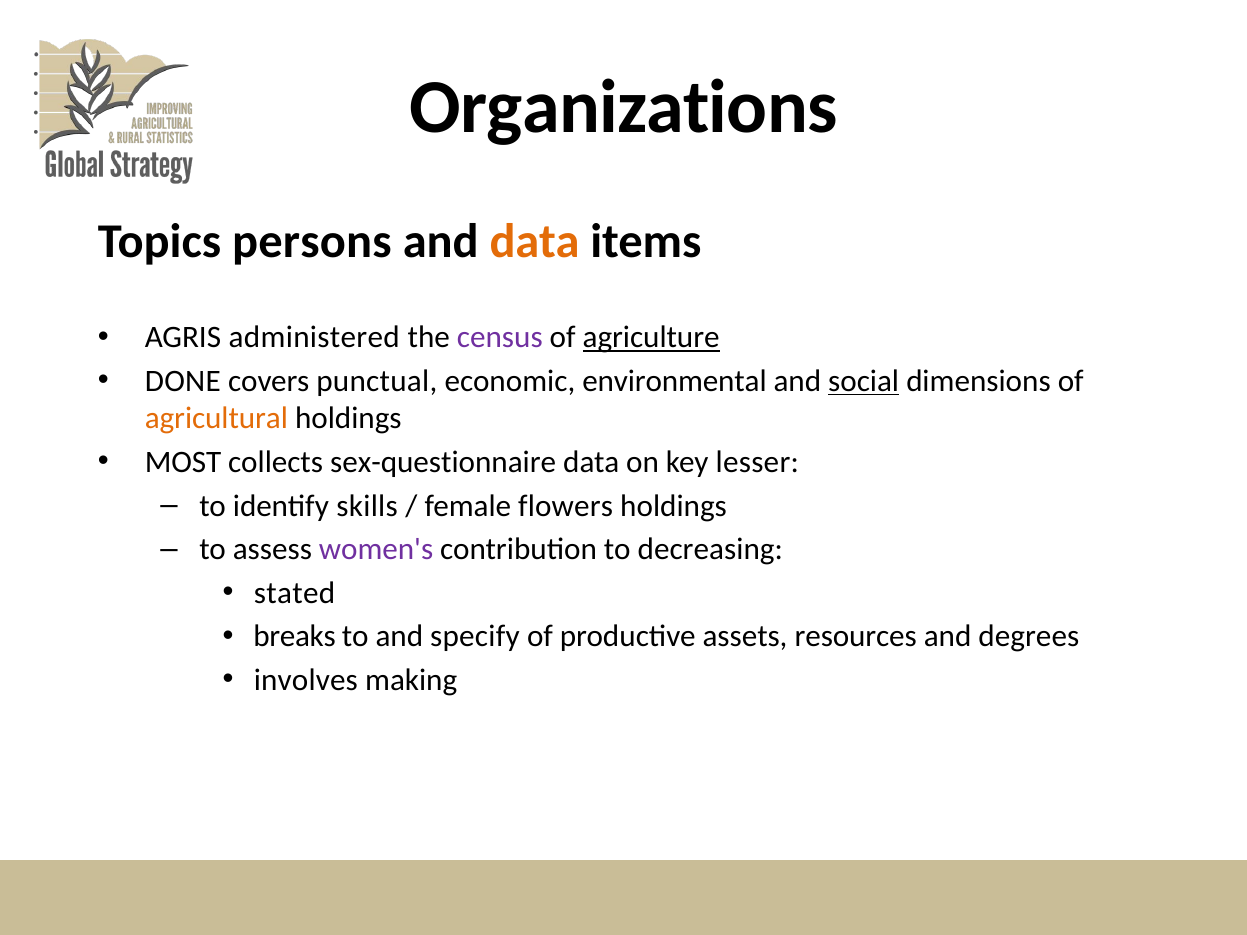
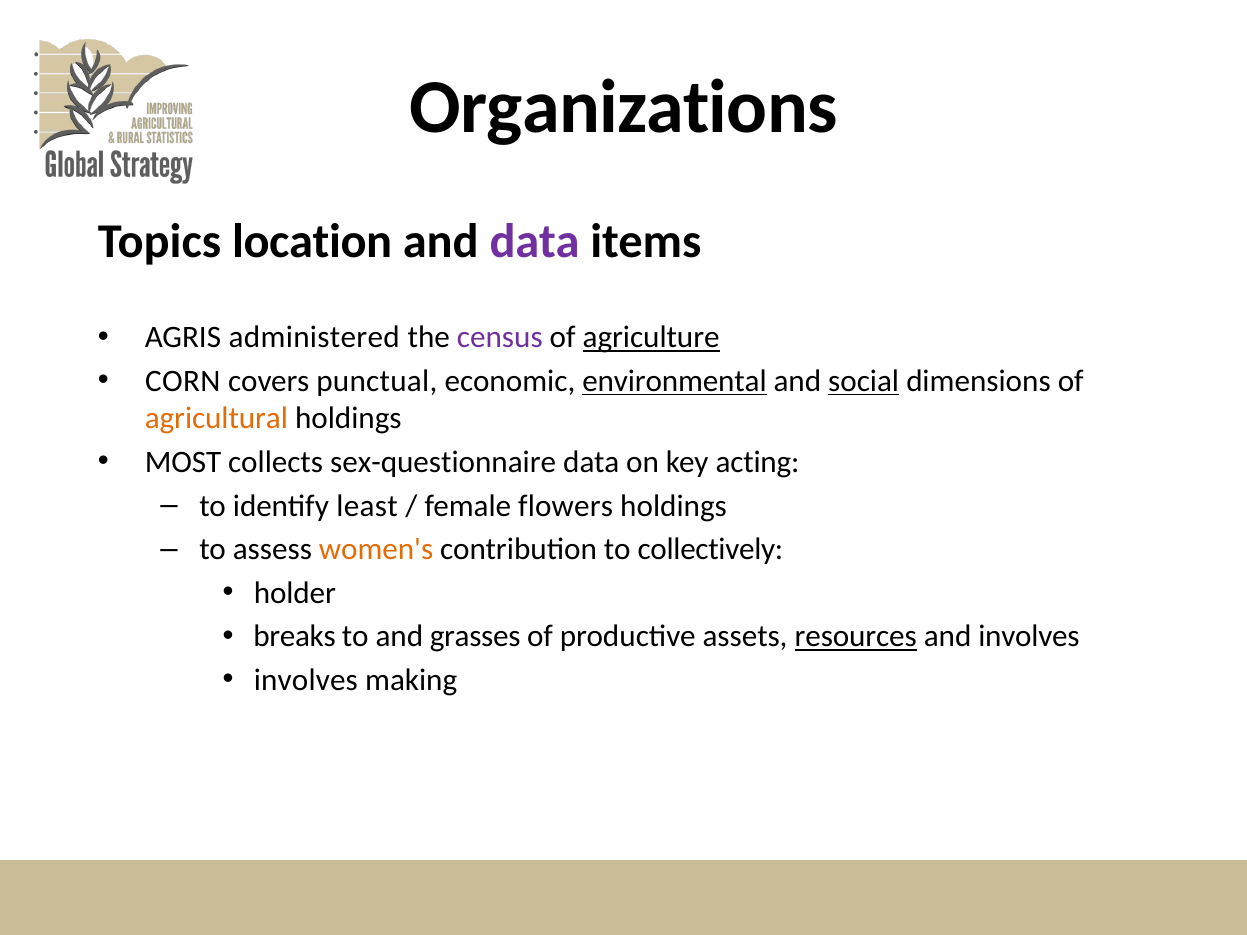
persons: persons -> location
data at (535, 241) colour: orange -> purple
DONE: DONE -> CORN
environmental underline: none -> present
lesser: lesser -> acting
skills: skills -> least
women's colour: purple -> orange
decreasing: decreasing -> collectively
stated: stated -> holder
specify: specify -> grasses
resources underline: none -> present
and degrees: degrees -> involves
